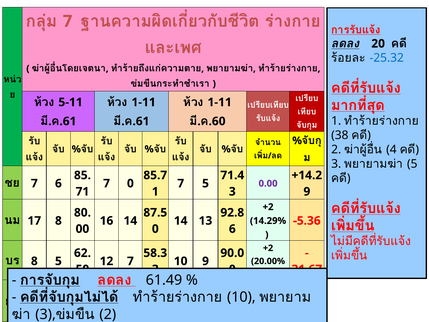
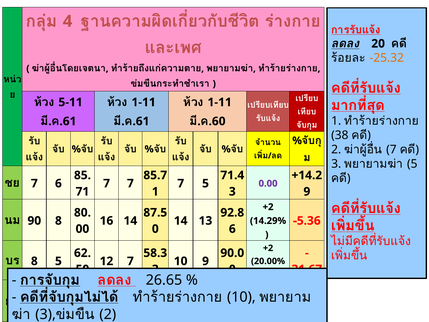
7 at (68, 21): 7 -> 4
-25.32 colour: blue -> orange
4 at (391, 149): 4 -> 7
7 0: 0 -> 7
17: 17 -> 90
61.49: 61.49 -> 26.65
